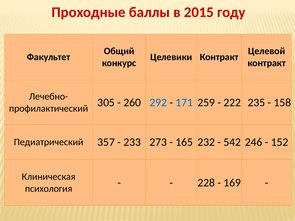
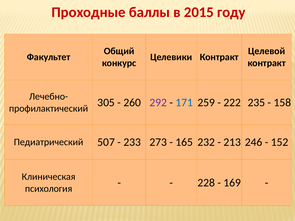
292 colour: blue -> purple
357: 357 -> 507
542: 542 -> 213
